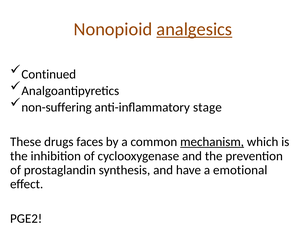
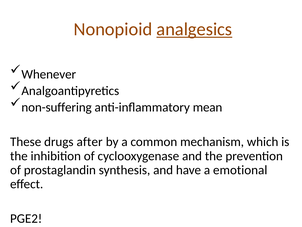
Continued: Continued -> Whenever
stage: stage -> mean
faces: faces -> after
mechanism underline: present -> none
